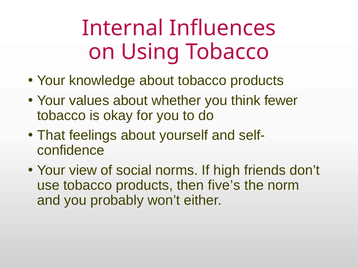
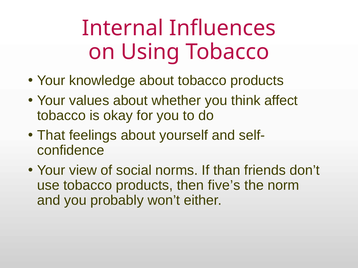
fewer: fewer -> affect
high: high -> than
